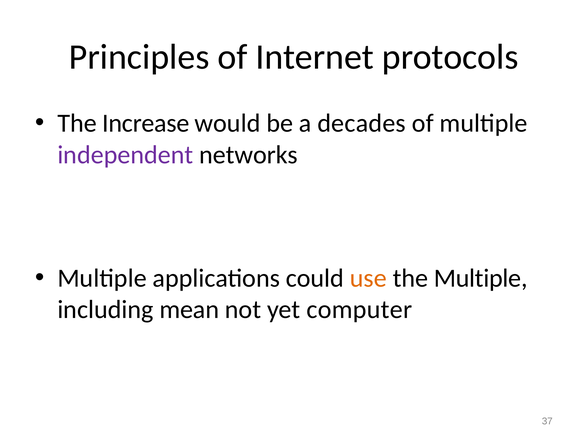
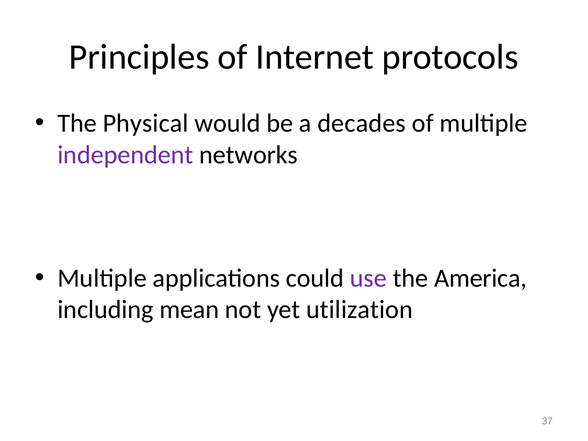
Increase: Increase -> Physical
use colour: orange -> purple
the Multiple: Multiple -> America
computer: computer -> utilization
